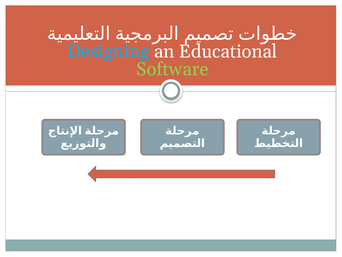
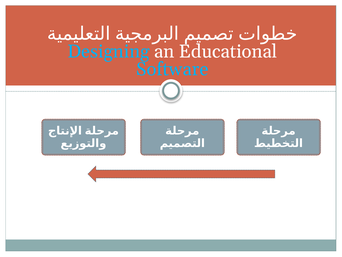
Software colour: light green -> light blue
